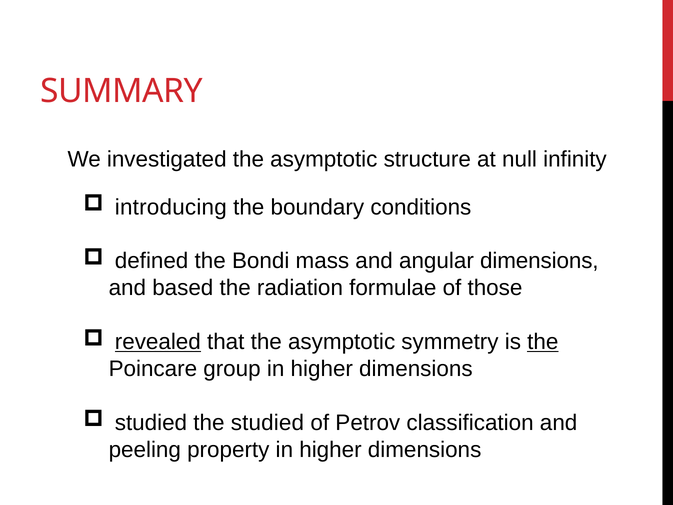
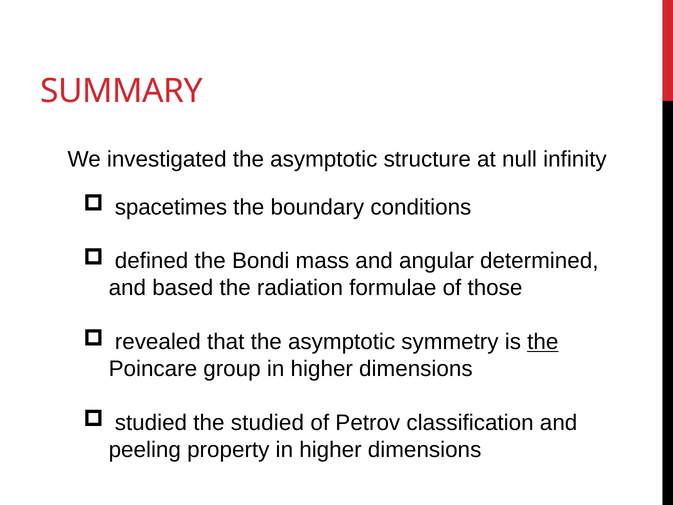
introducing: introducing -> spacetimes
angular dimensions: dimensions -> determined
revealed underline: present -> none
